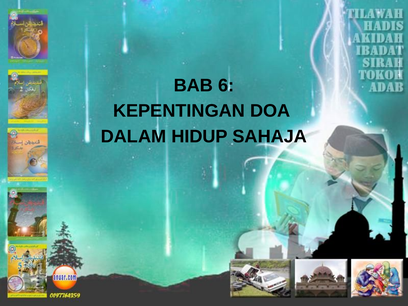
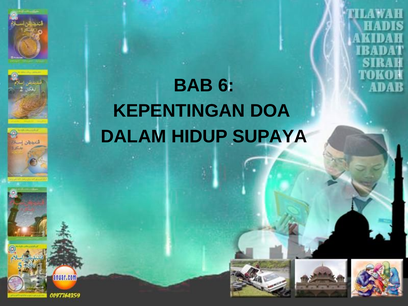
SAHAJA: SAHAJA -> SUPAYA
